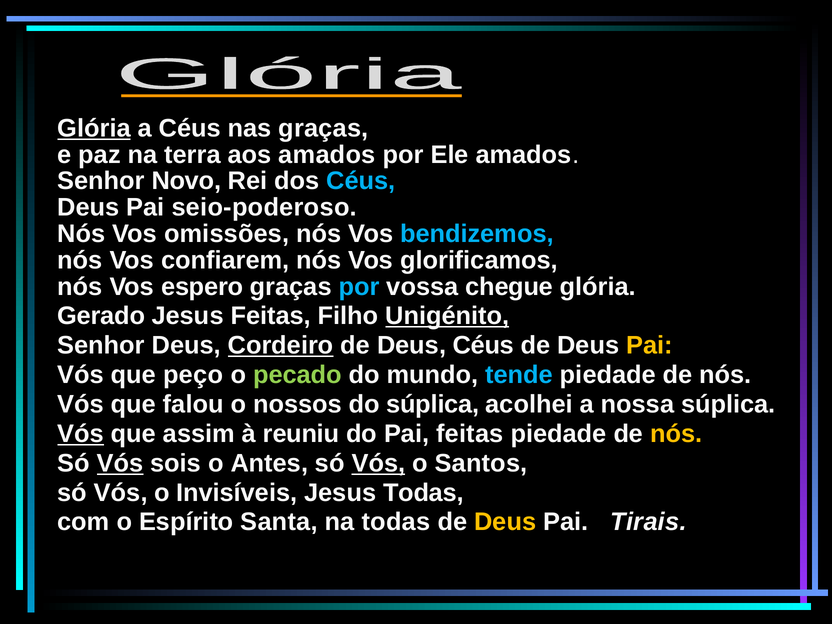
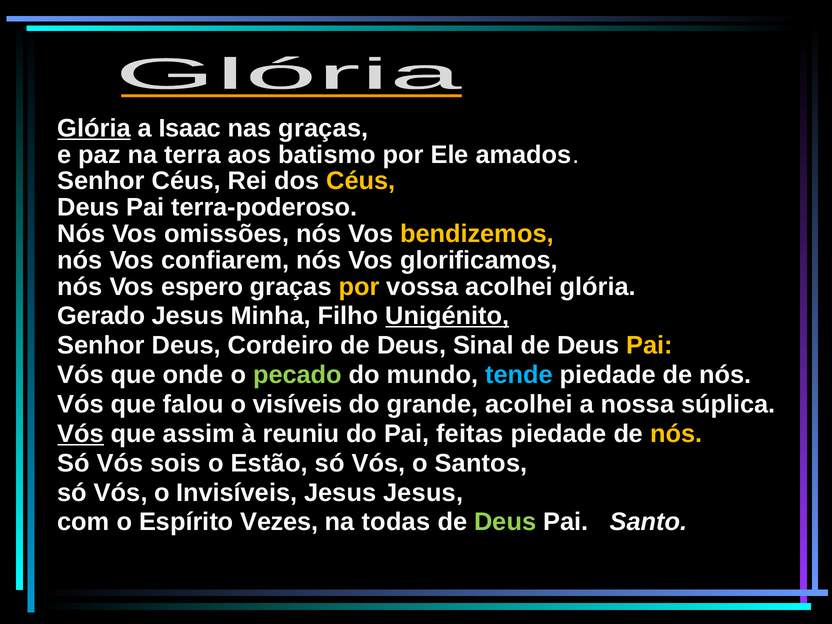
a Céus: Céus -> Isaac
aos amados: amados -> batismo
Senhor Novo: Novo -> Céus
Céus at (361, 181) colour: light blue -> yellow
seio-poderoso: seio-poderoso -> terra-poderoso
bendizemos colour: light blue -> yellow
por at (359, 287) colour: light blue -> yellow
vossa chegue: chegue -> acolhei
Jesus Feitas: Feitas -> Minha
Cordeiro underline: present -> none
Deus Céus: Céus -> Sinal
peço: peço -> onde
nossos: nossos -> visíveis
do súplica: súplica -> grande
Vós at (120, 463) underline: present -> none
Antes: Antes -> Estão
Vós at (378, 463) underline: present -> none
Jesus Todas: Todas -> Jesus
Santa: Santa -> Vezes
Deus at (505, 522) colour: yellow -> light green
Tirais: Tirais -> Santo
